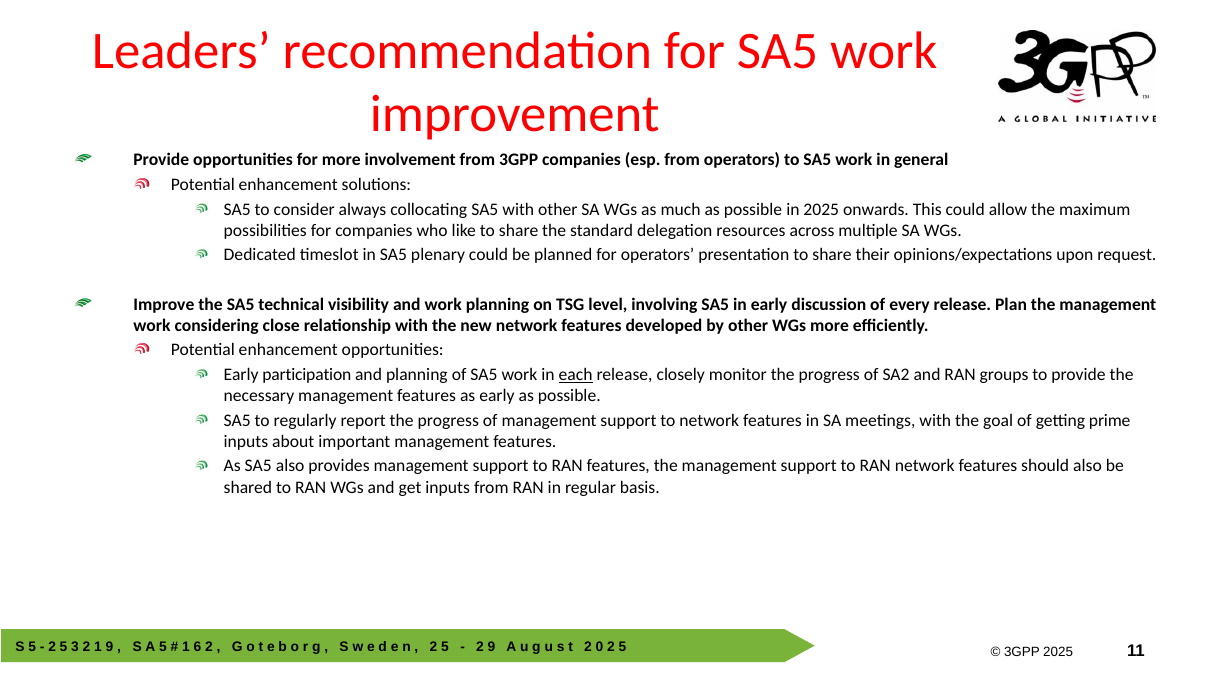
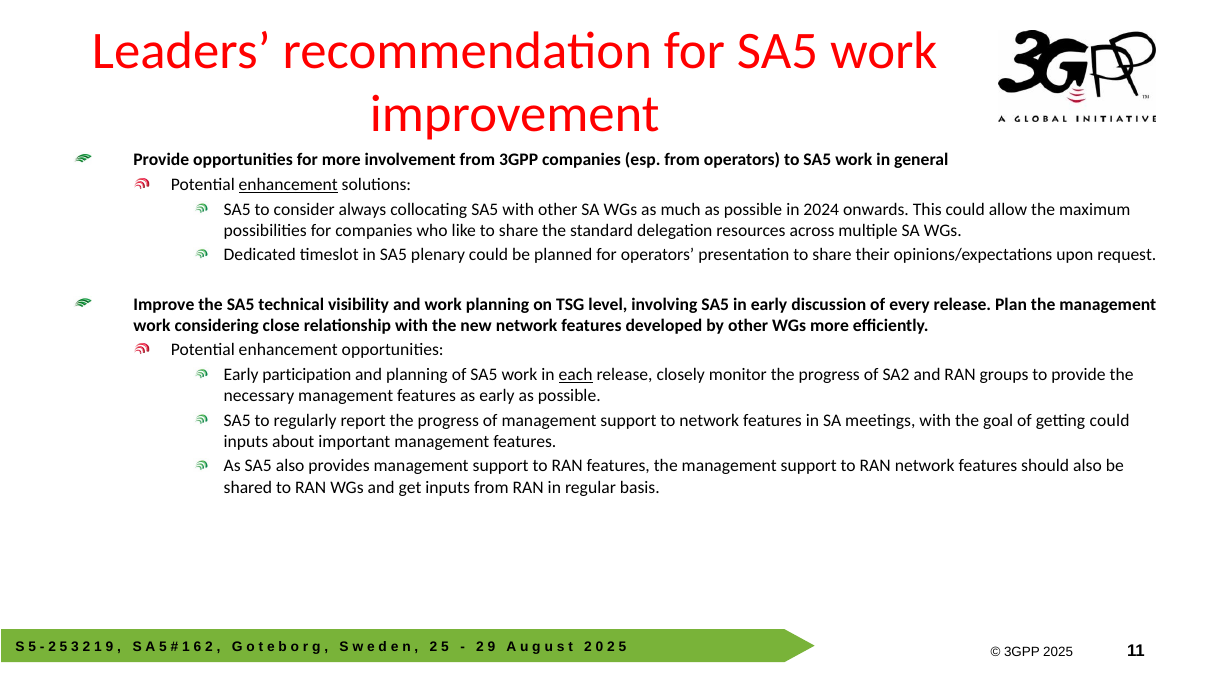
enhancement at (288, 185) underline: none -> present
in 2025: 2025 -> 2024
getting prime: prime -> could
